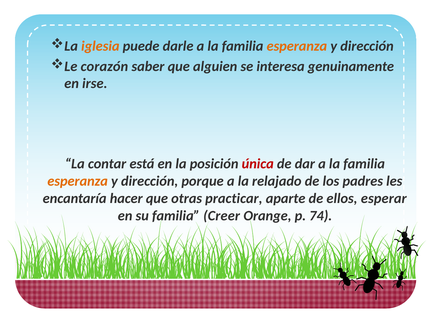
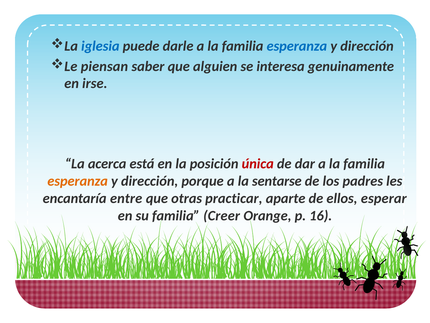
iglesia colour: orange -> blue
esperanza at (297, 46) colour: orange -> blue
corazón: corazón -> piensan
contar: contar -> acerca
relajado: relajado -> sentarse
hacer: hacer -> entre
74: 74 -> 16
